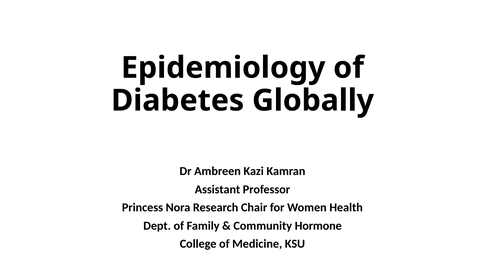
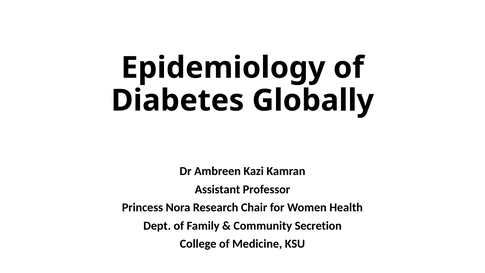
Hormone: Hormone -> Secretion
